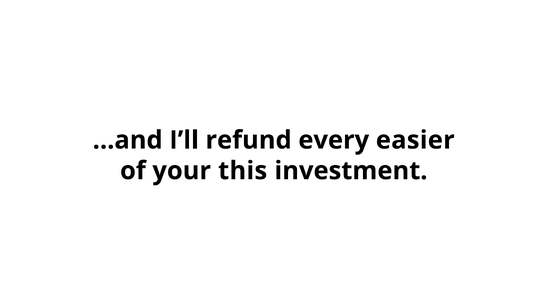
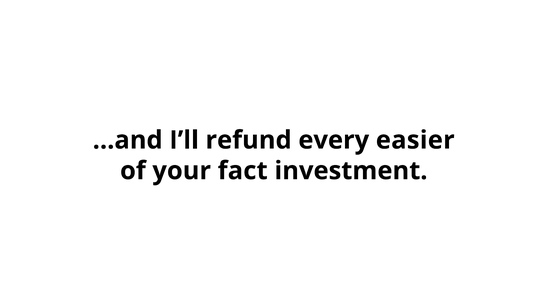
this: this -> fact
